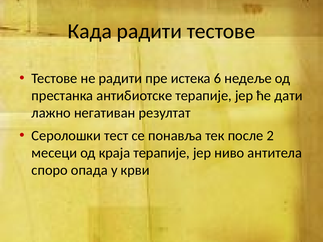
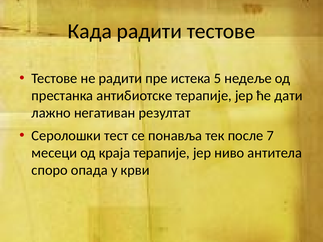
6: 6 -> 5
2: 2 -> 7
